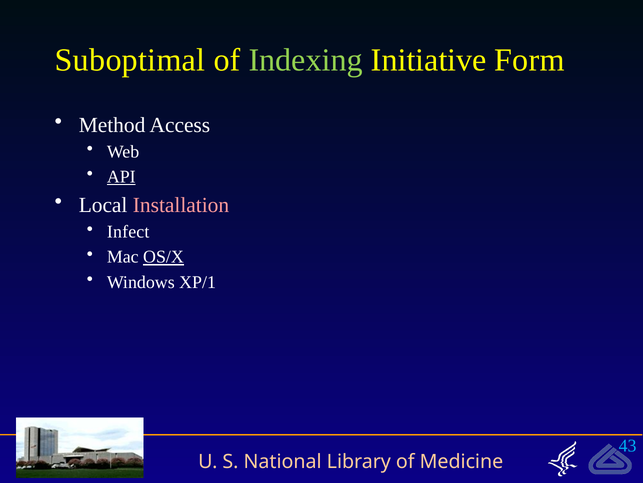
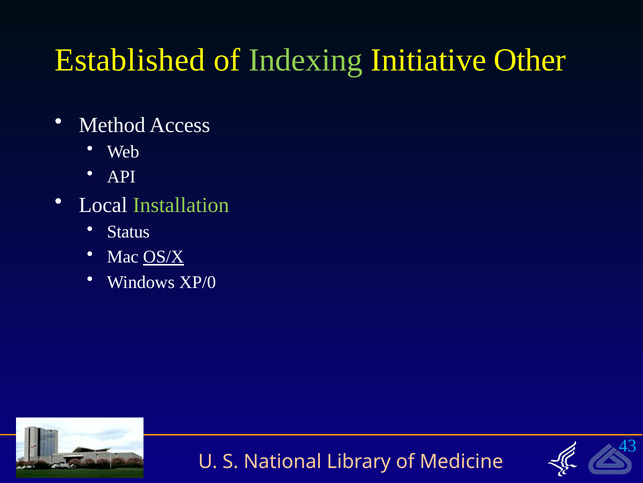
Suboptimal: Suboptimal -> Established
Form: Form -> Other
API underline: present -> none
Installation colour: pink -> light green
Infect: Infect -> Status
XP/1: XP/1 -> XP/0
